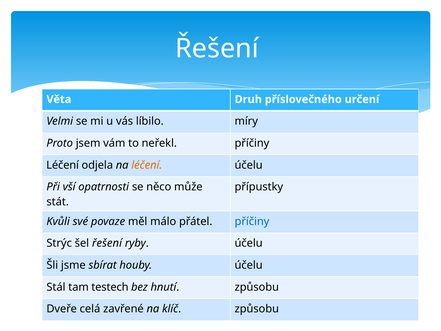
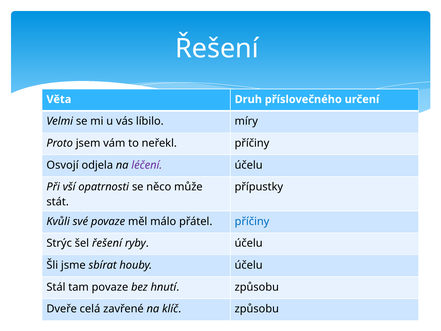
Léčení at (63, 165): Léčení -> Osvojí
léčení at (147, 165) colour: orange -> purple
tam testech: testech -> povaze
